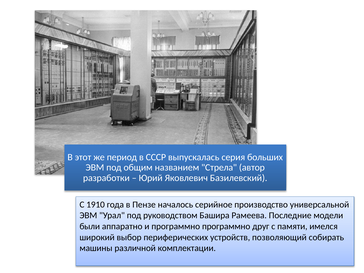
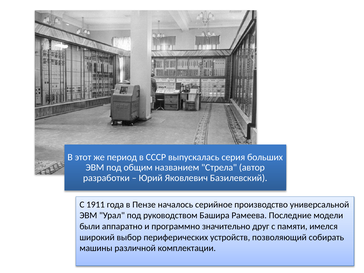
1910: 1910 -> 1911
программно программно: программно -> значительно
